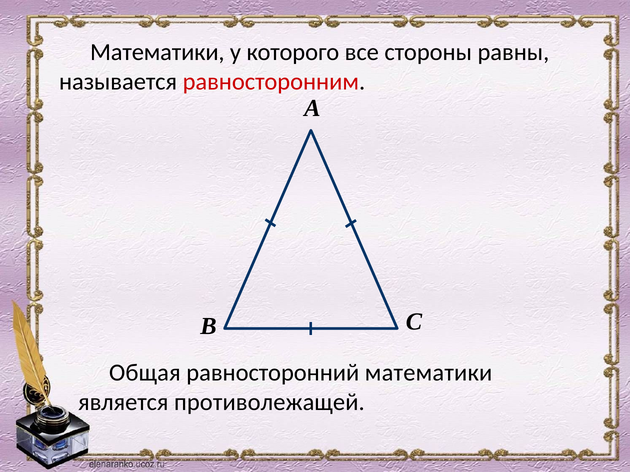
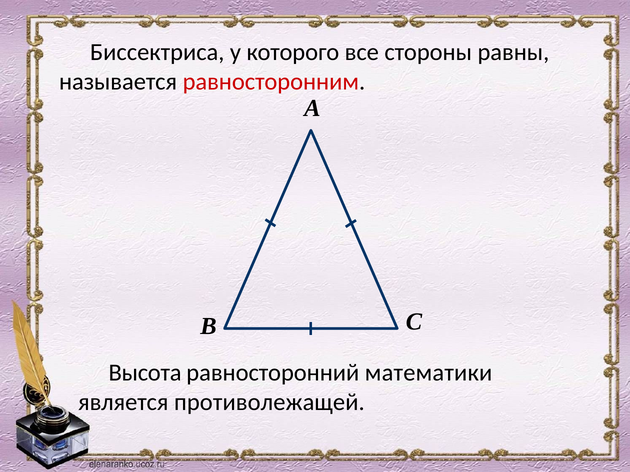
Математики at (157, 52): Математики -> Биссектриса
Общая: Общая -> Высота
